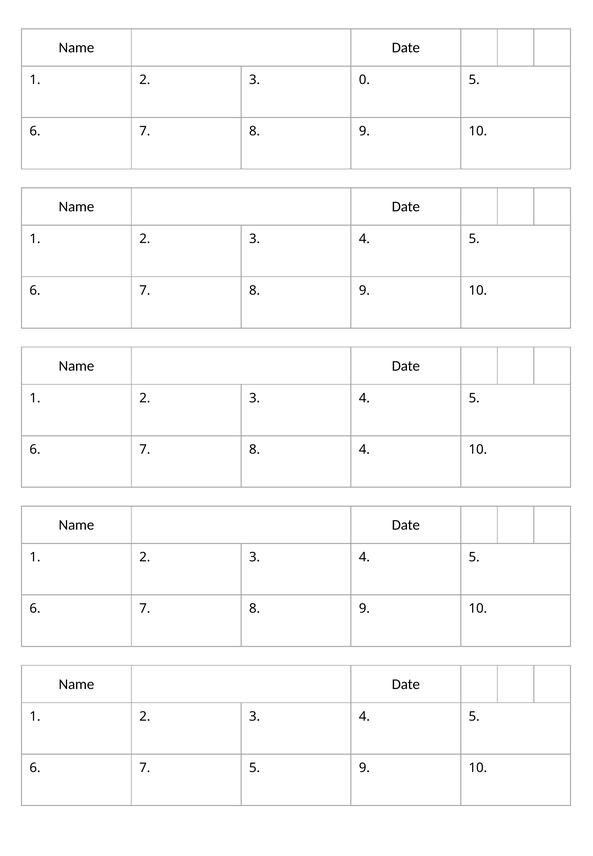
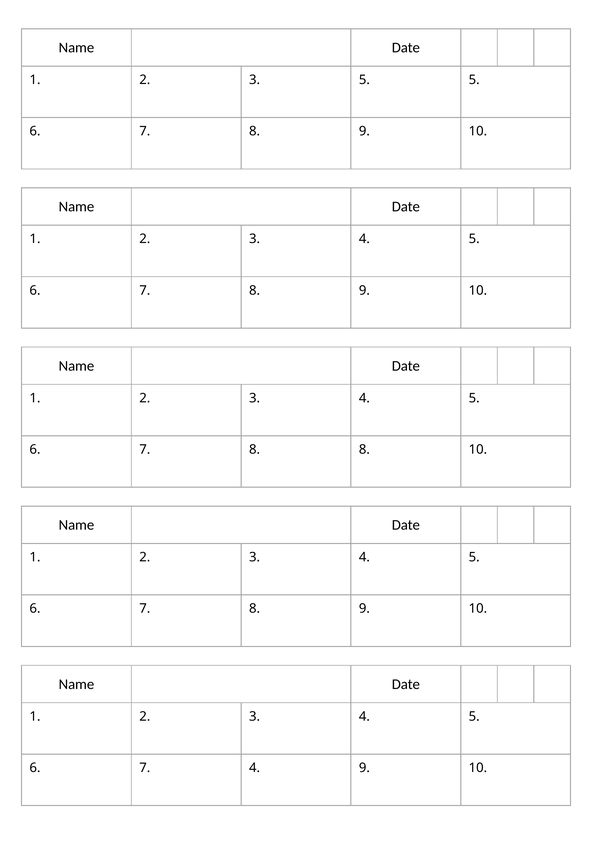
3 0: 0 -> 5
8 4: 4 -> 8
7 5: 5 -> 4
